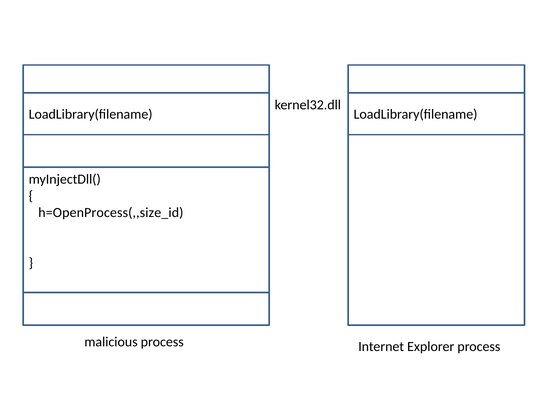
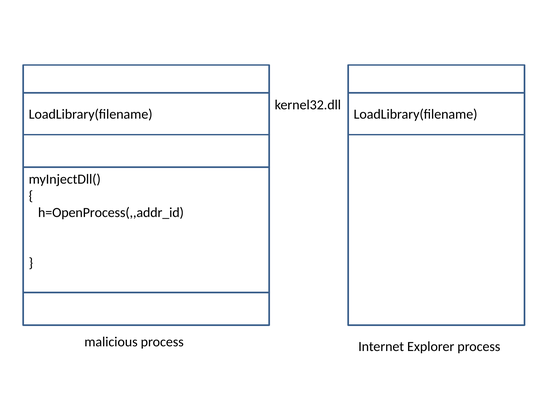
h=OpenProcess(,,size_id: h=OpenProcess(,,size_id -> h=OpenProcess(,,addr_id
